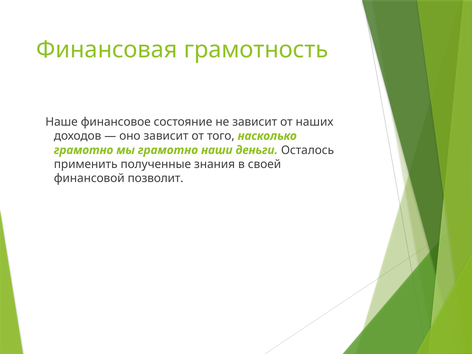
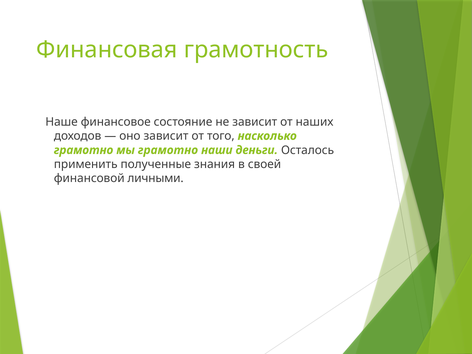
позволит: позволит -> личными
